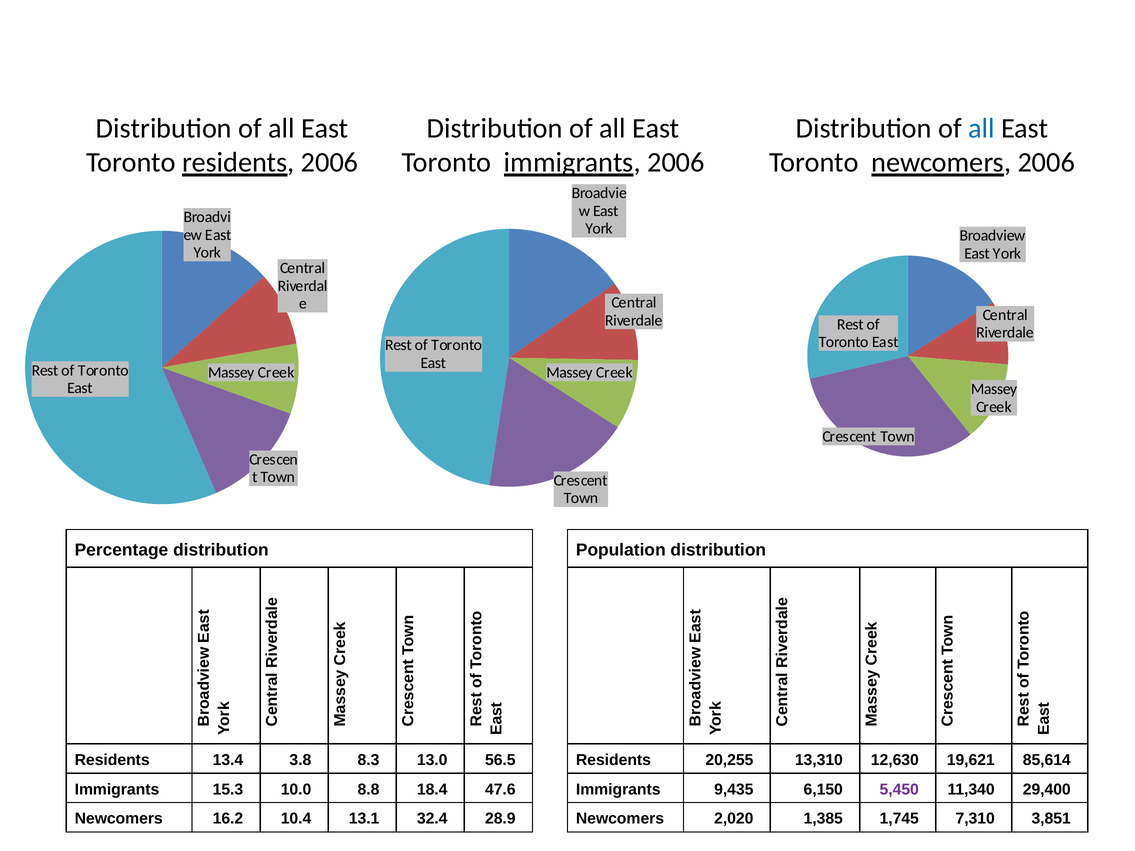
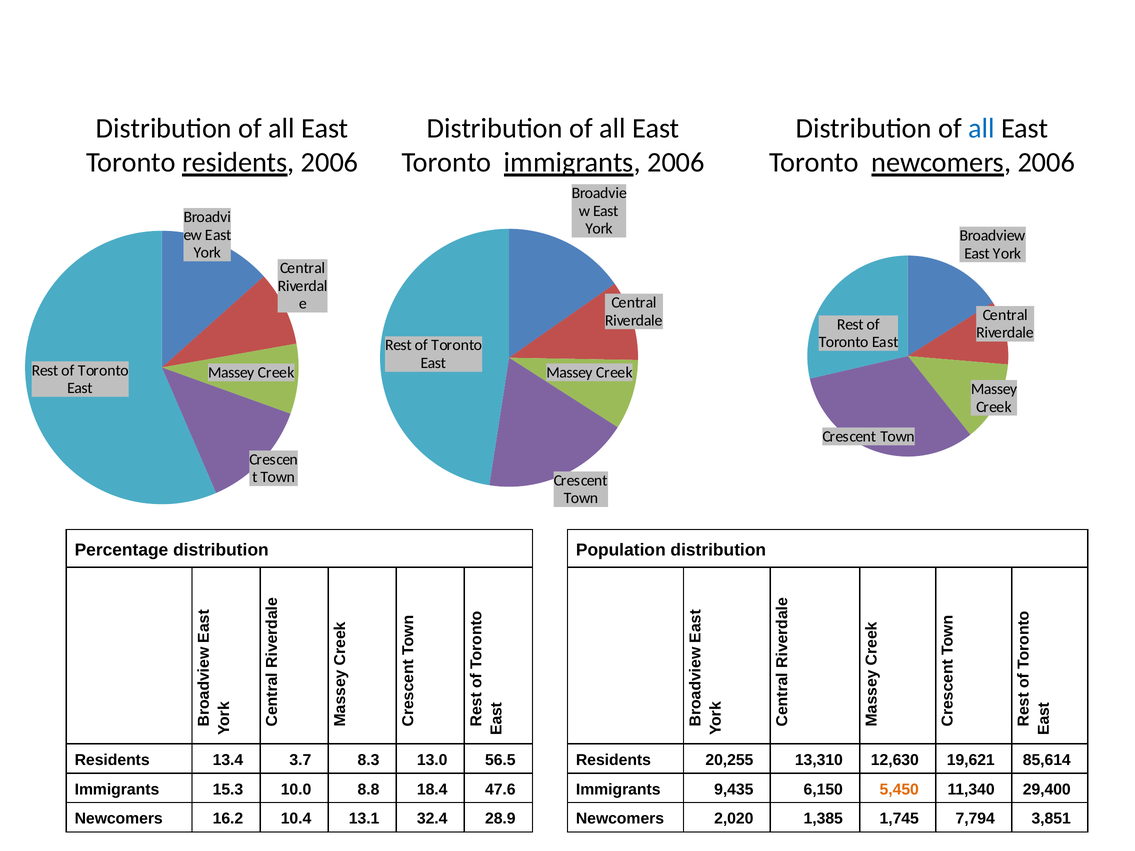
3.8: 3.8 -> 3.7
5,450 colour: purple -> orange
7,310: 7,310 -> 7,794
